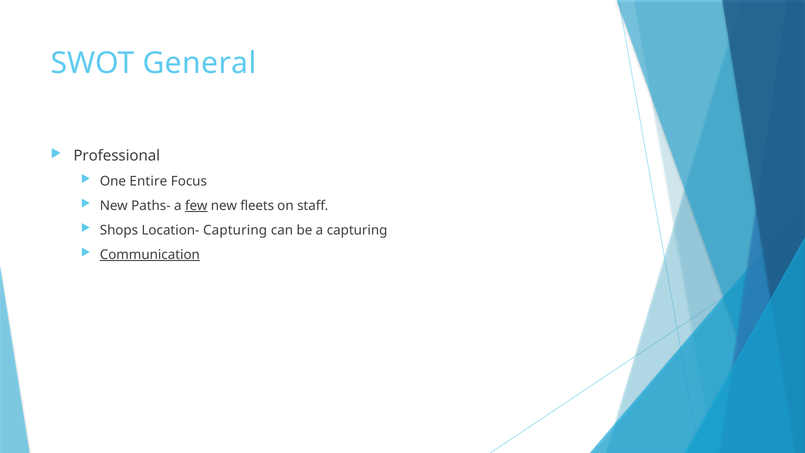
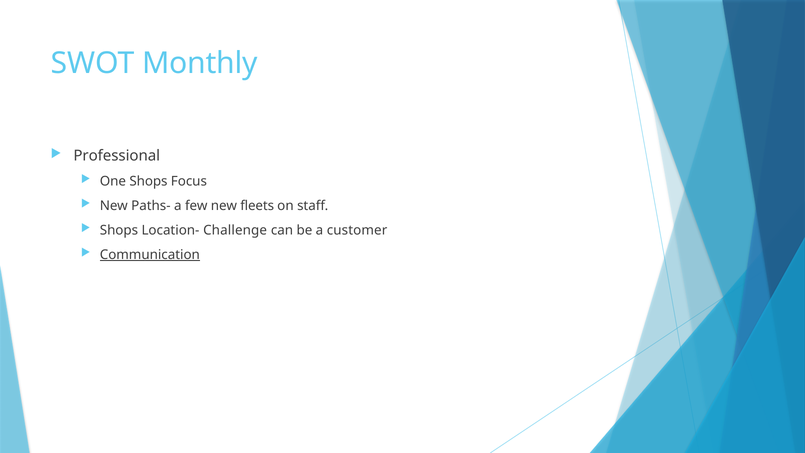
General: General -> Monthly
One Entire: Entire -> Shops
few underline: present -> none
Location- Capturing: Capturing -> Challenge
a capturing: capturing -> customer
